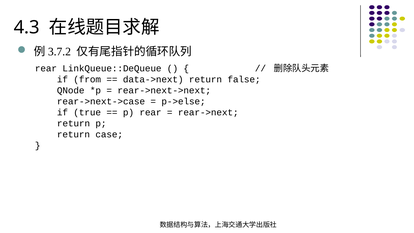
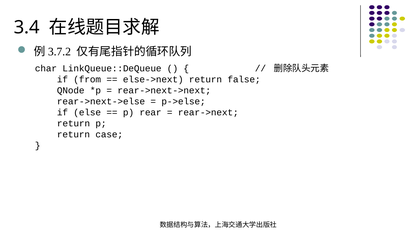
4.3: 4.3 -> 3.4
rear at (46, 68): rear -> char
data->next: data->next -> else->next
rear->next->case: rear->next->case -> rear->next->else
true: true -> else
